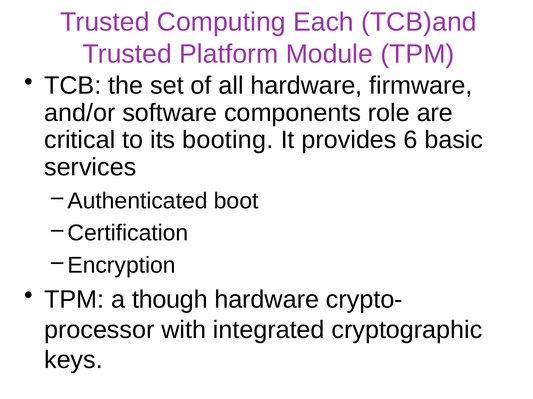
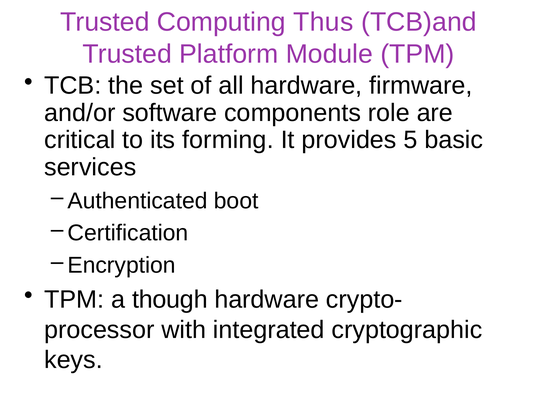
Each: Each -> Thus
booting: booting -> forming
6: 6 -> 5
